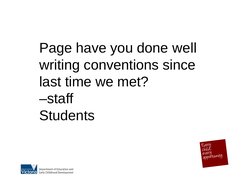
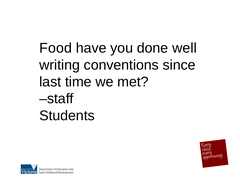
Page: Page -> Food
